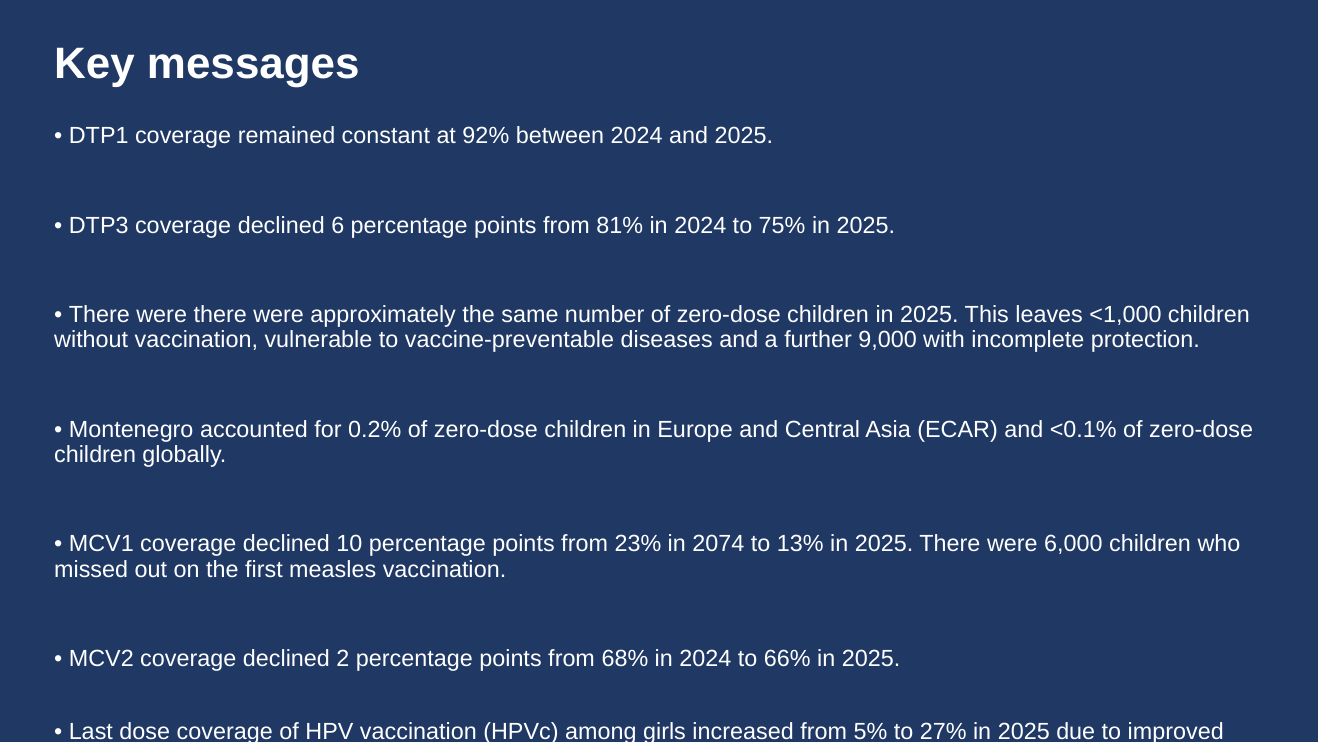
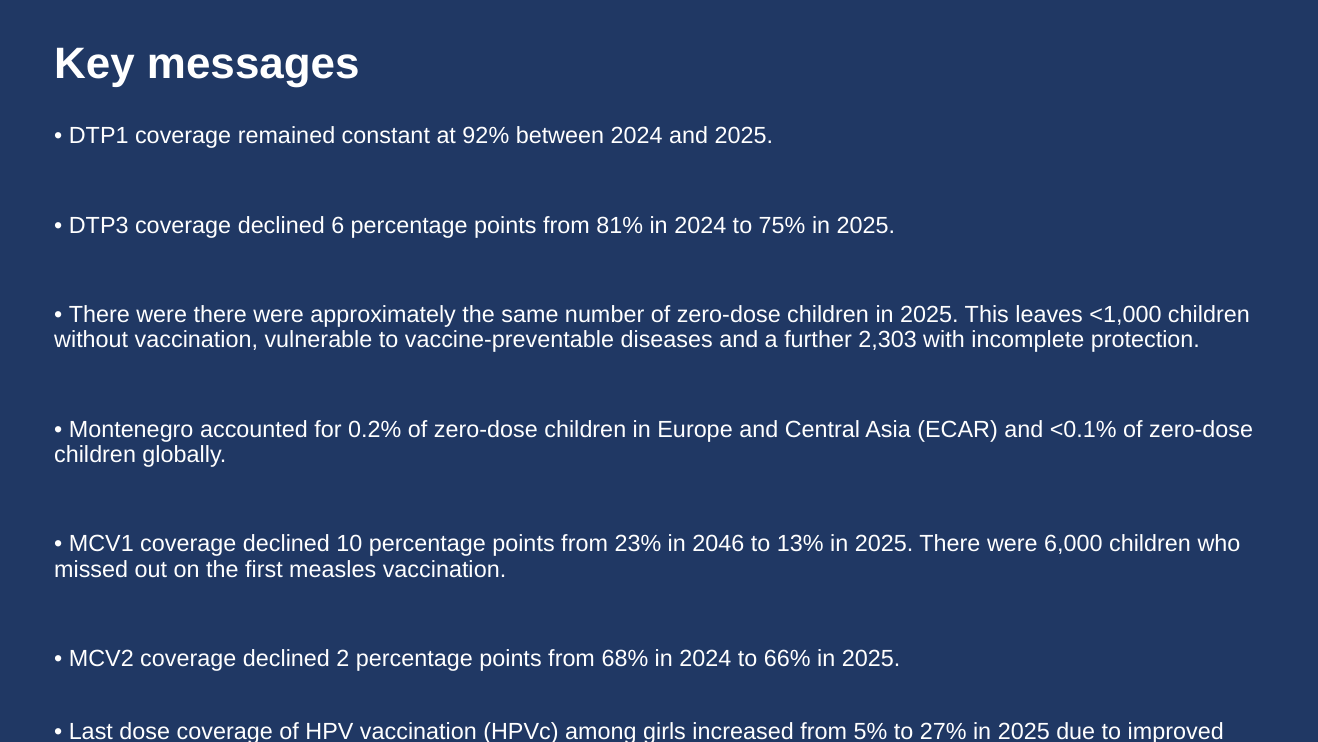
9,000: 9,000 -> 2,303
2074: 2074 -> 2046
